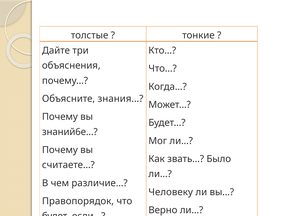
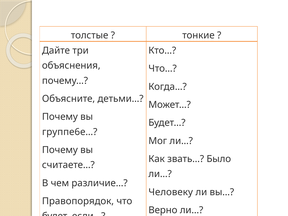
знания…: знания… -> детьми…
знаний6е…: знаний6е… -> группе6е…
